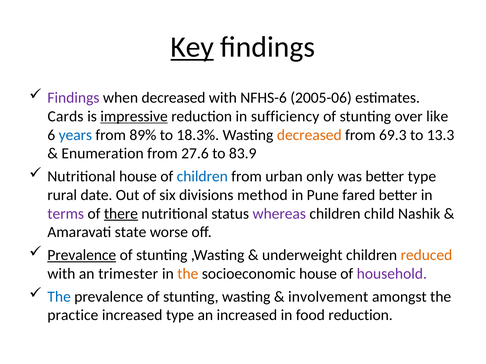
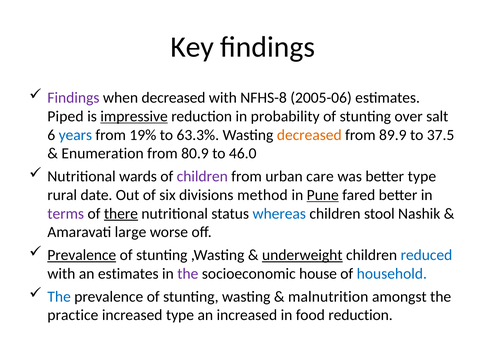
Key underline: present -> none
NFHS-6: NFHS-6 -> NFHS-8
Cards: Cards -> Piped
sufficiency: sufficiency -> probability
like: like -> salt
89%: 89% -> 19%
18.3%: 18.3% -> 63.3%
69.3: 69.3 -> 89.9
13.3: 13.3 -> 37.5
27.6: 27.6 -> 80.9
83.9: 83.9 -> 46.0
Nutritional house: house -> wards
children at (202, 177) colour: blue -> purple
only: only -> care
Pune underline: none -> present
whereas colour: purple -> blue
child: child -> stool
state: state -> large
underweight underline: none -> present
reduced colour: orange -> blue
an trimester: trimester -> estimates
the at (188, 274) colour: orange -> purple
household colour: purple -> blue
involvement: involvement -> malnutrition
